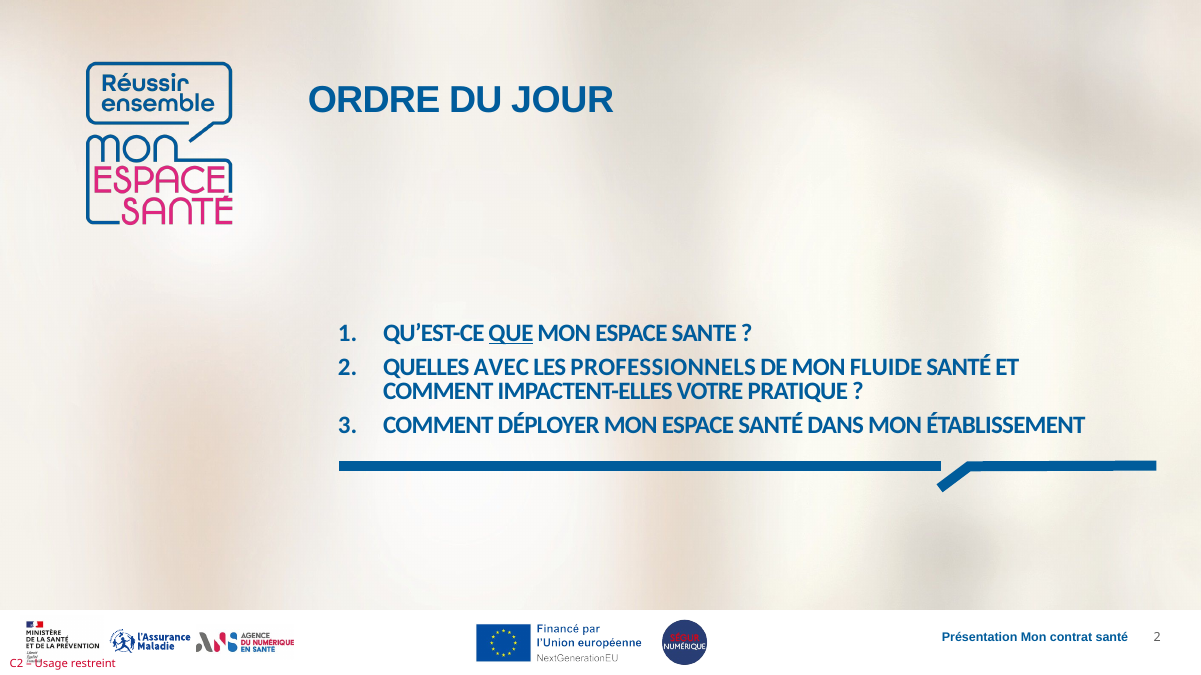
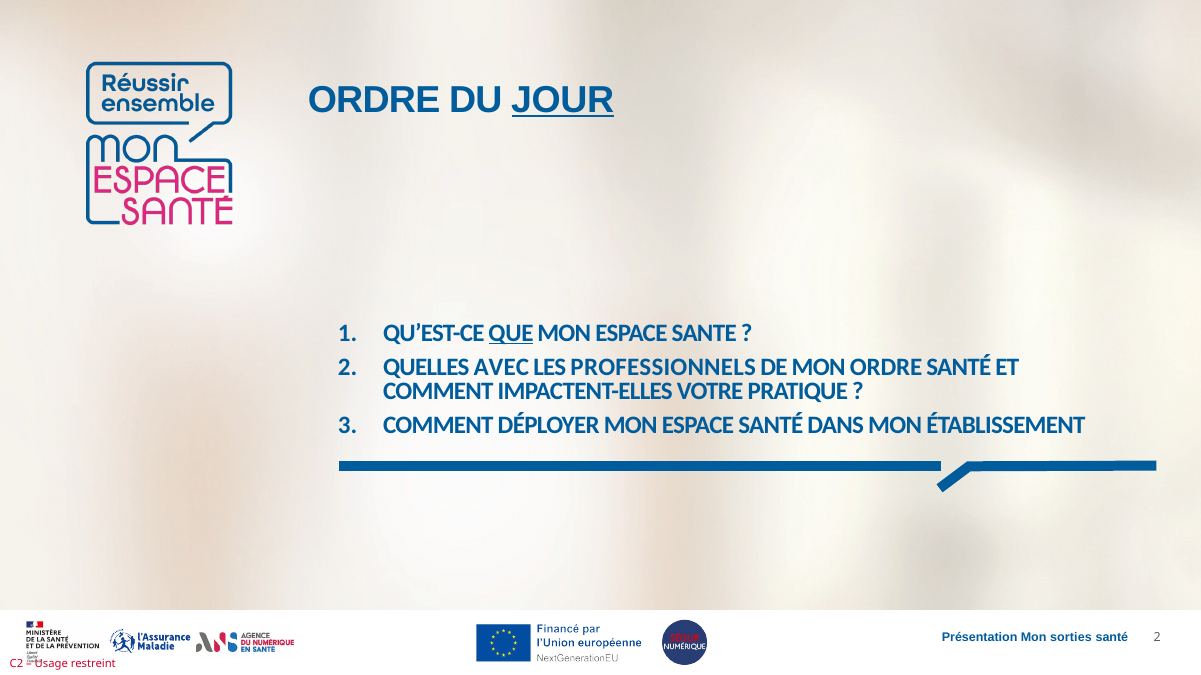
JOUR underline: none -> present
MON FLUIDE: FLUIDE -> ORDRE
contrat: contrat -> sorties
